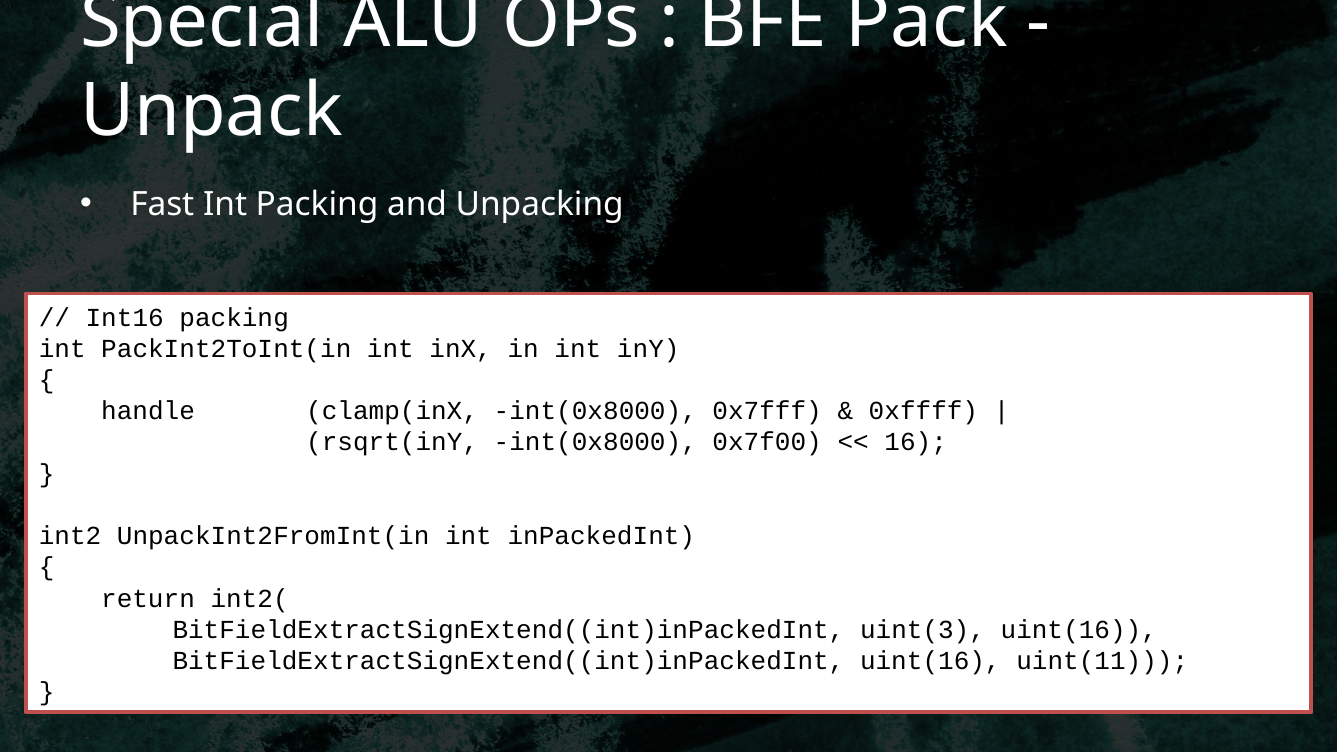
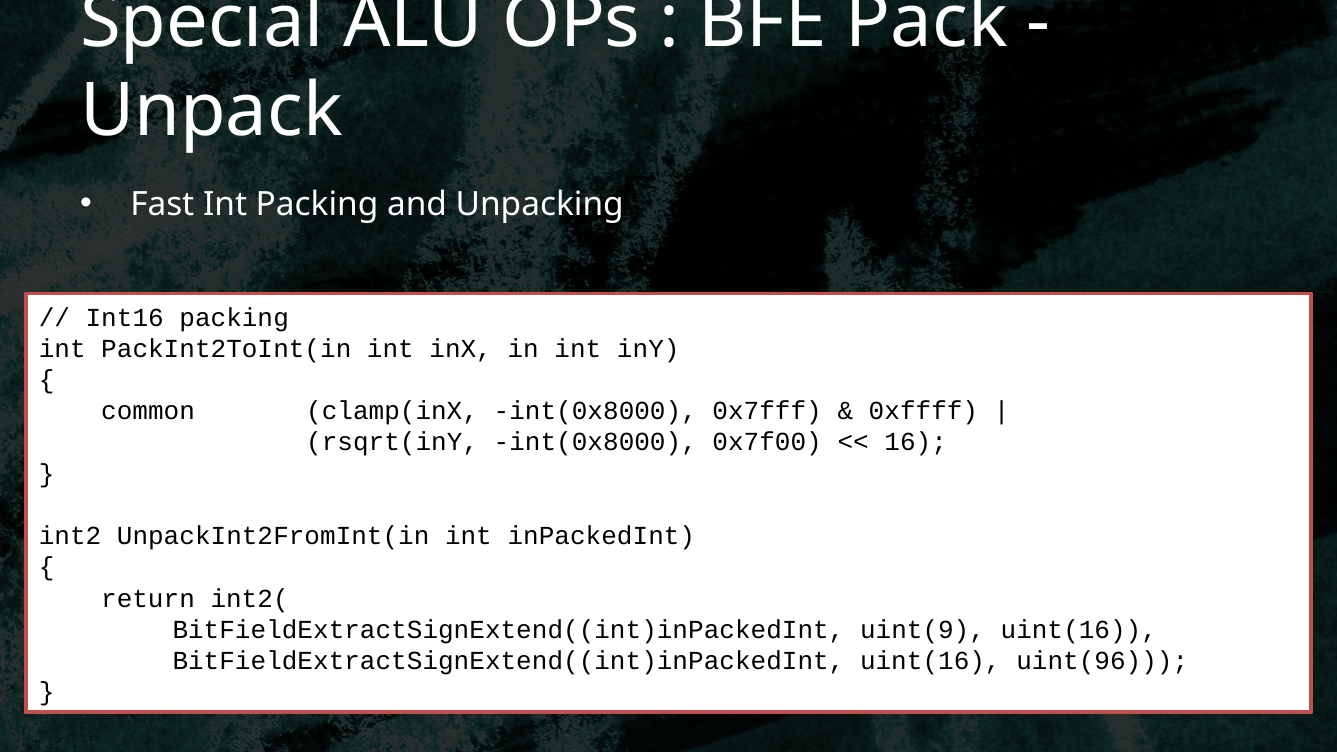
handle: handle -> common
uint(3: uint(3 -> uint(9
uint(11: uint(11 -> uint(96
